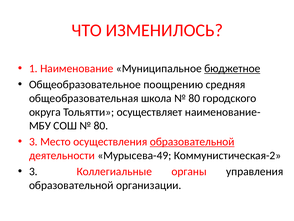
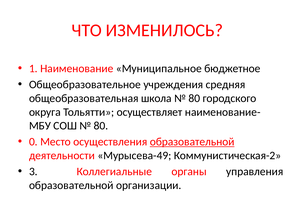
бюджетное underline: present -> none
поощрению: поощрению -> учреждения
3 at (33, 141): 3 -> 0
